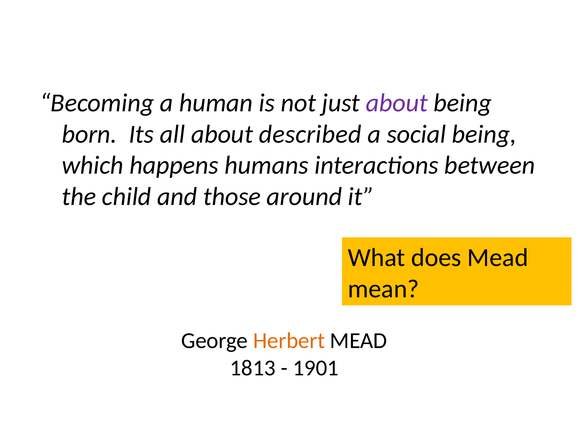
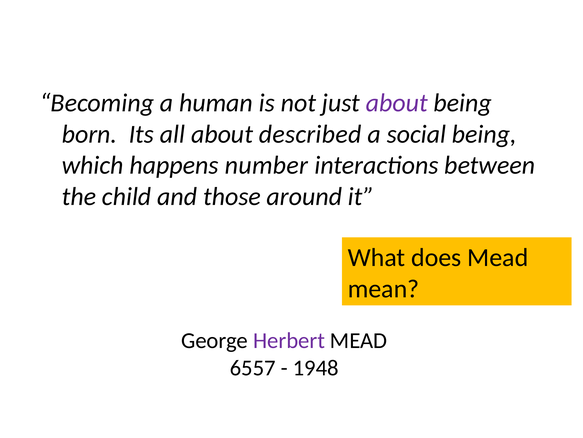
humans: humans -> number
Herbert colour: orange -> purple
1813: 1813 -> 6557
1901: 1901 -> 1948
